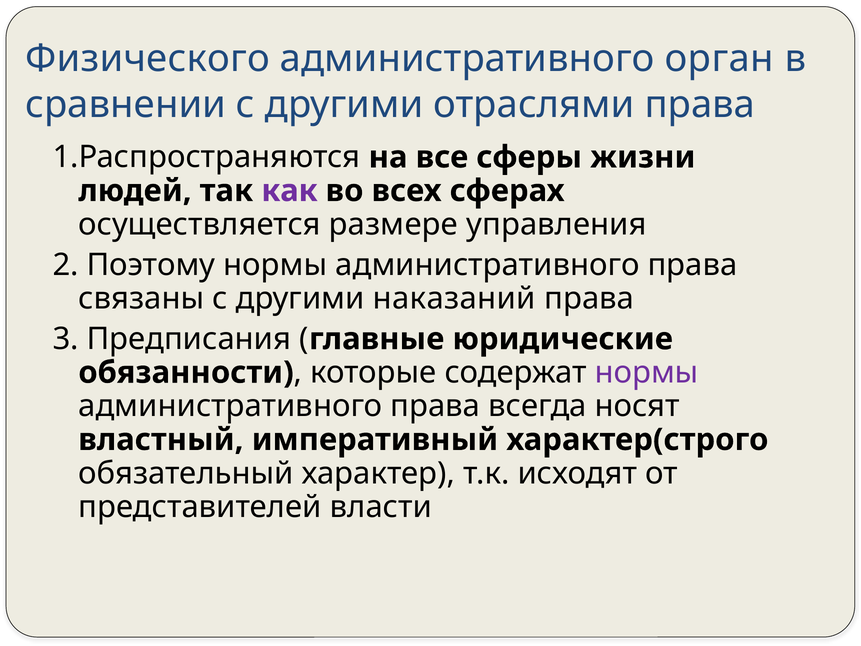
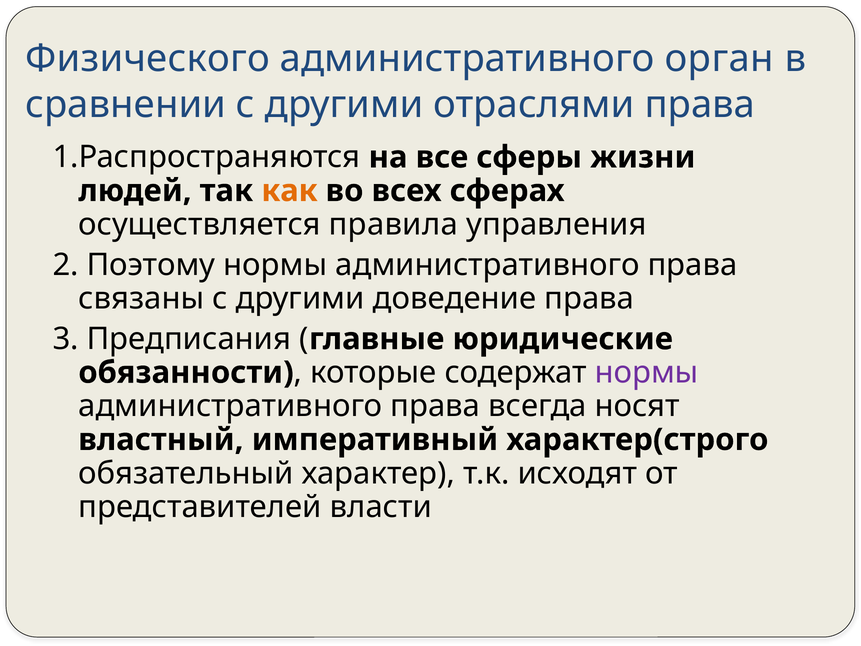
как colour: purple -> orange
размере: размере -> правила
наказаний: наказаний -> доведение
